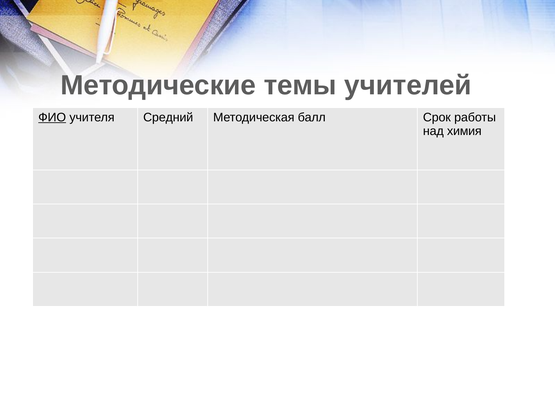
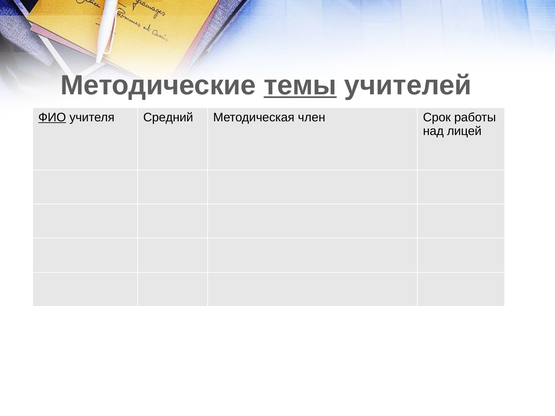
темы underline: none -> present
балл: балл -> член
химия: химия -> лицей
